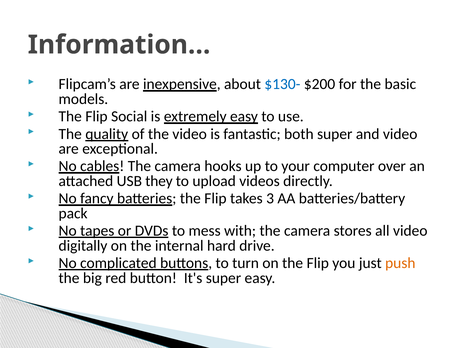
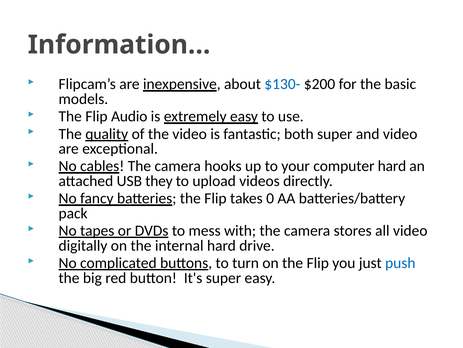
Social: Social -> Audio
computer over: over -> hard
3: 3 -> 0
push colour: orange -> blue
